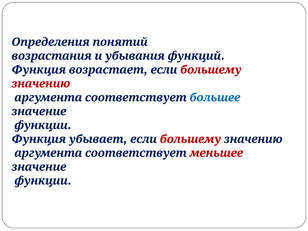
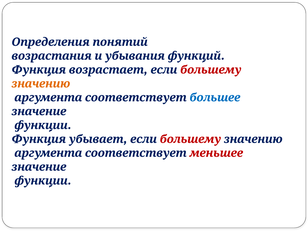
значению at (41, 84) colour: red -> orange
